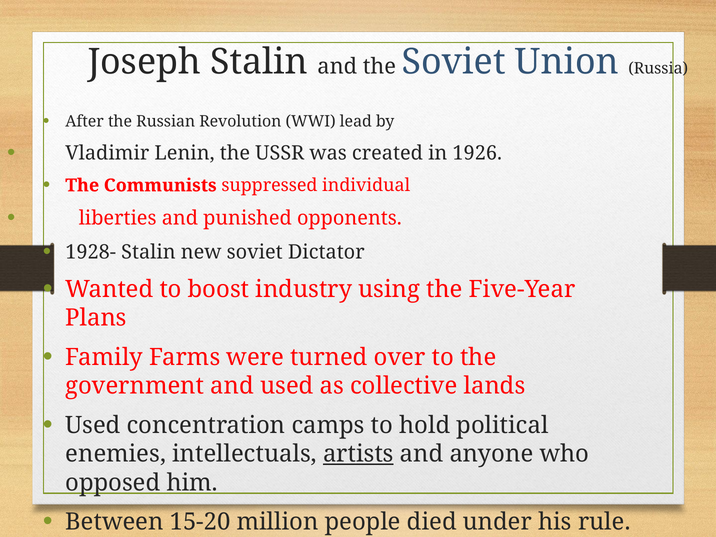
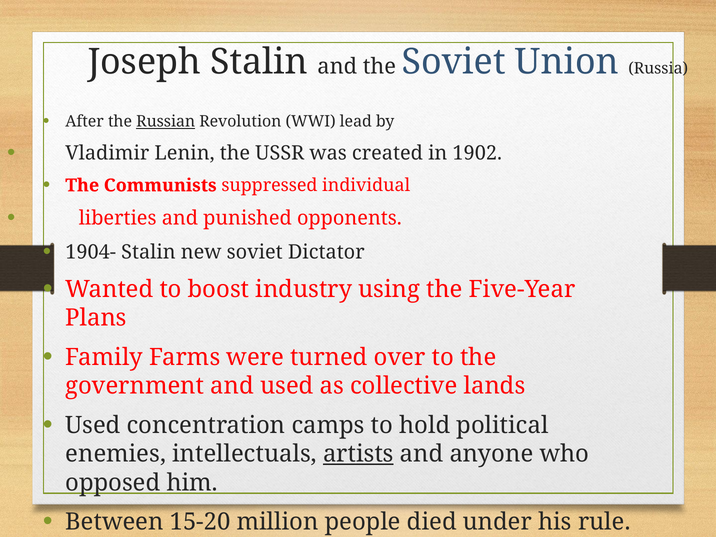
Russian underline: none -> present
1926: 1926 -> 1902
1928-: 1928- -> 1904-
